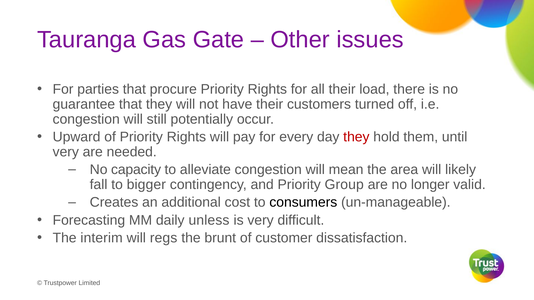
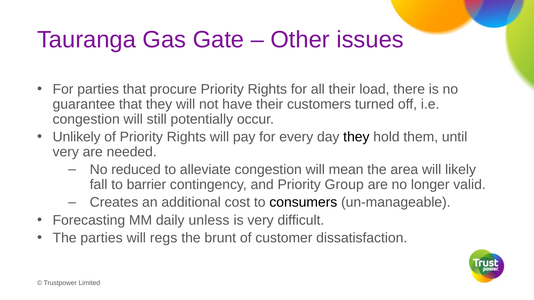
Upward: Upward -> Unlikely
they at (356, 137) colour: red -> black
capacity: capacity -> reduced
bigger: bigger -> barrier
The interim: interim -> parties
